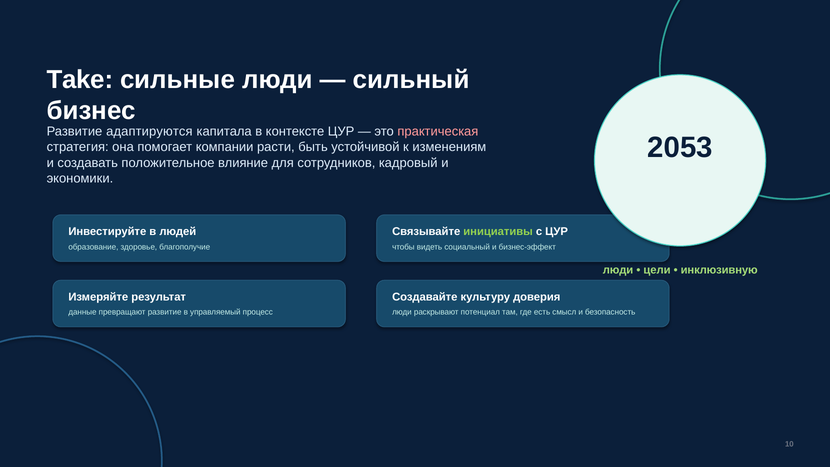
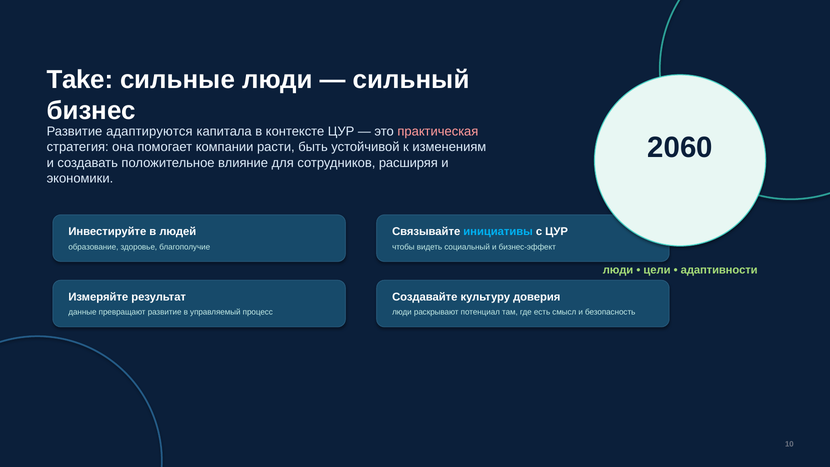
2053: 2053 -> 2060
кадровый: кадровый -> расширяя
инициативы colour: light green -> light blue
инклюзивную: инклюзивную -> адаптивности
